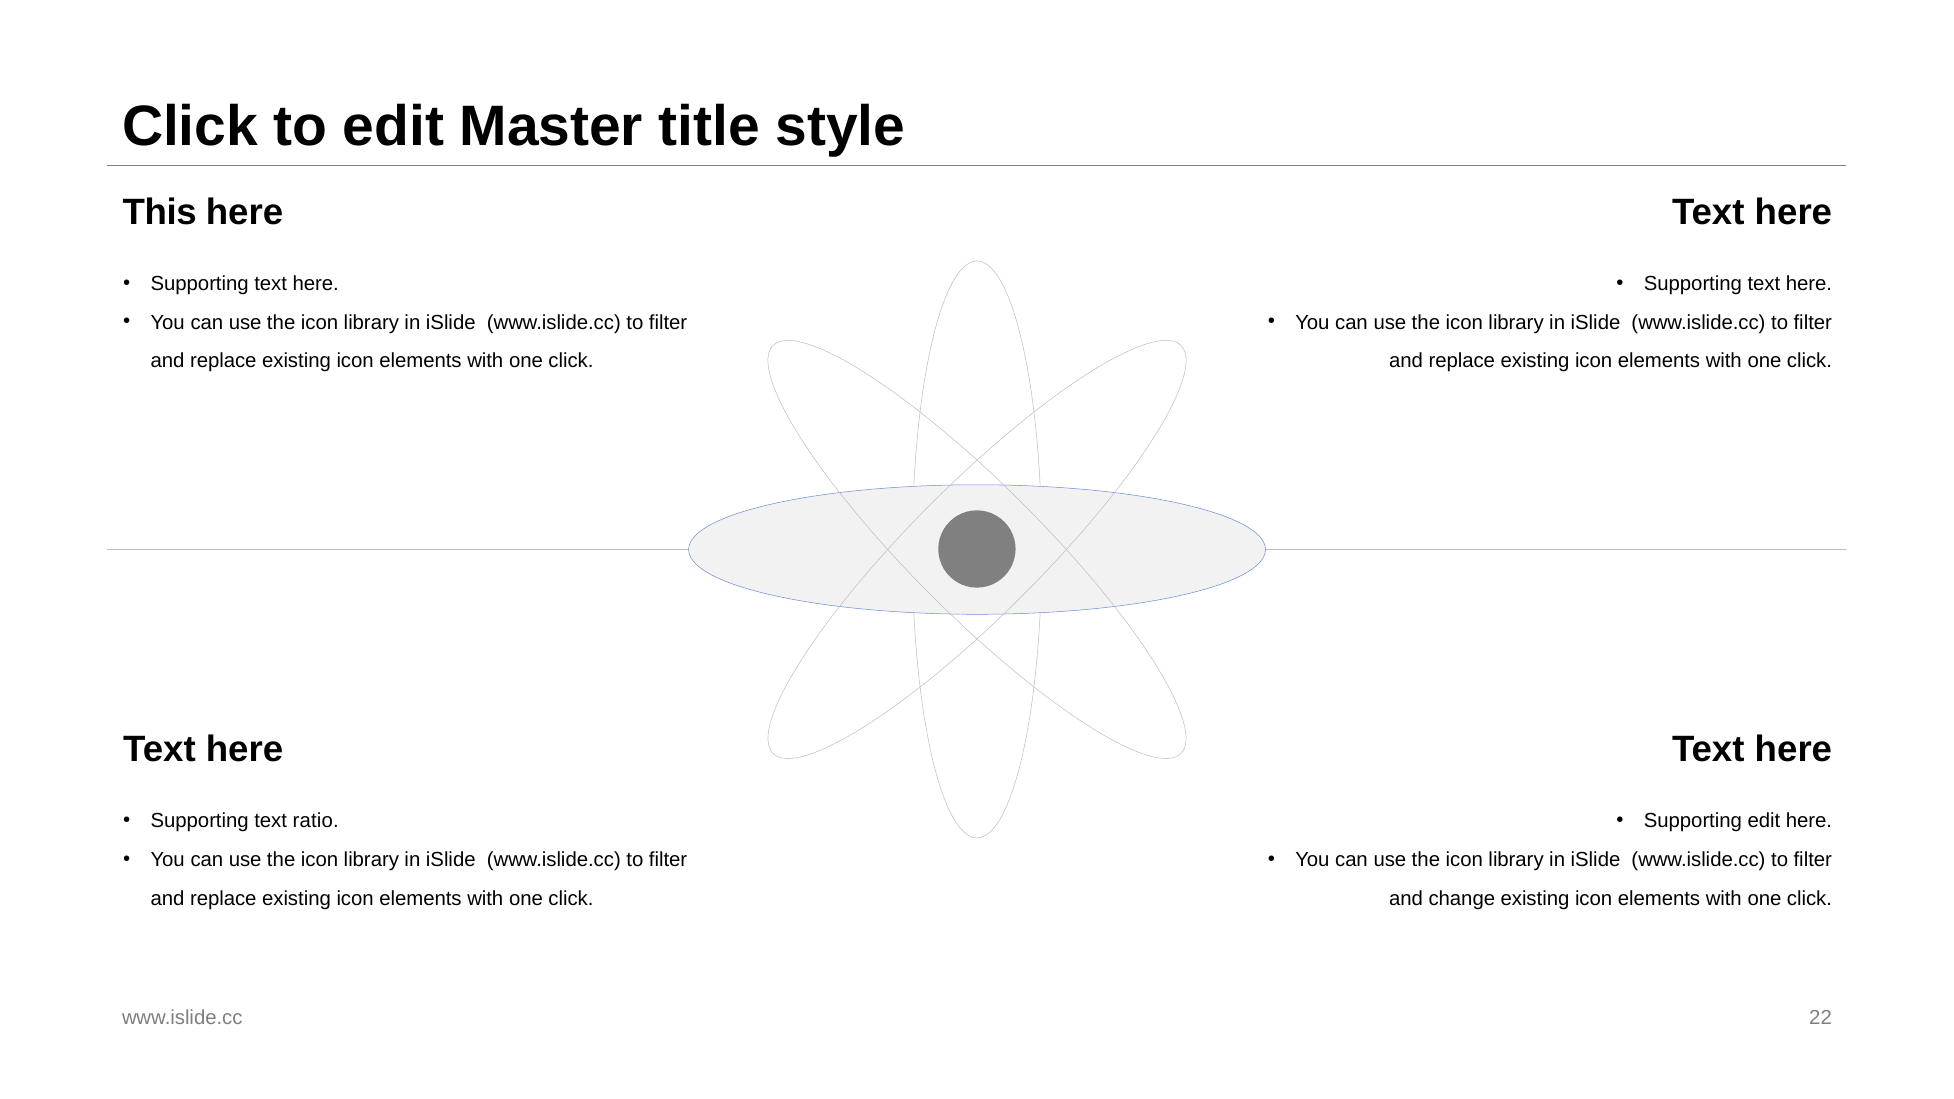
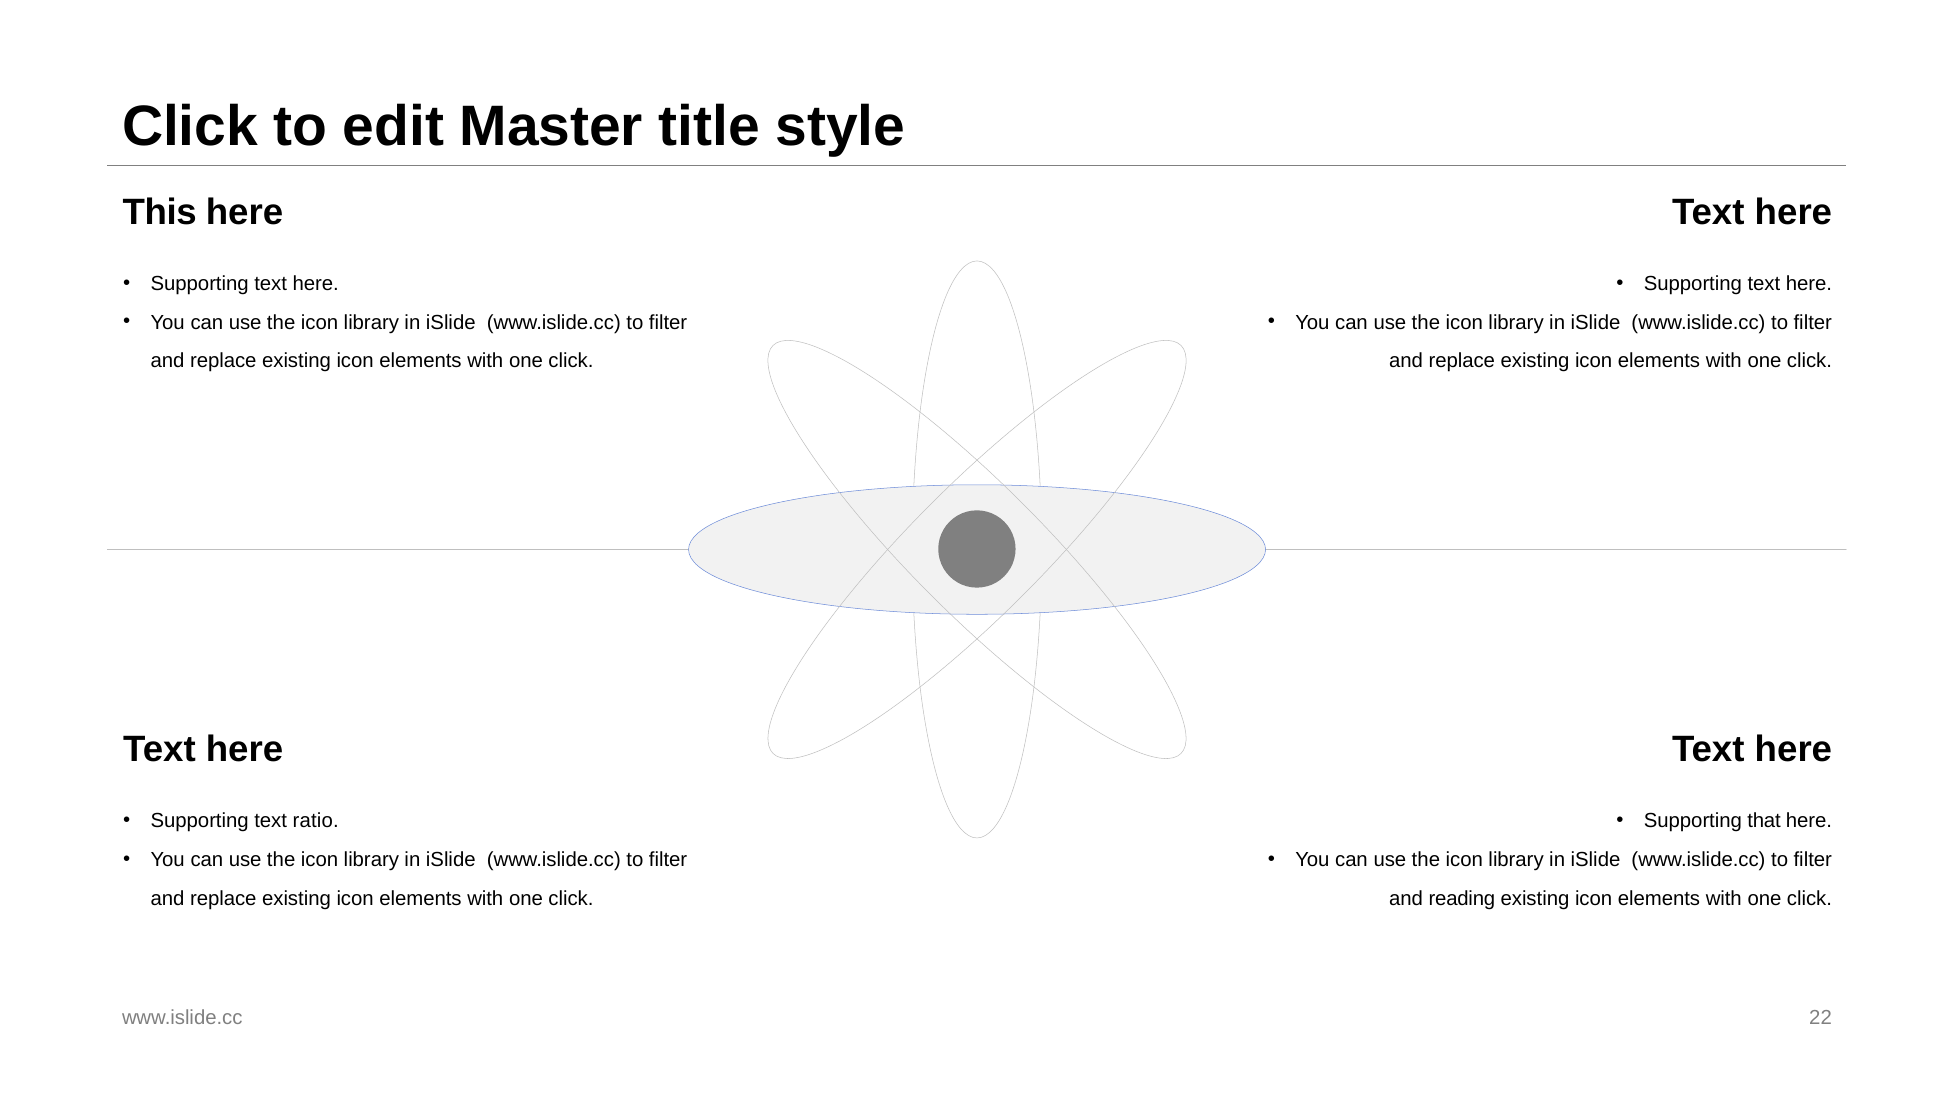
Supporting edit: edit -> that
change: change -> reading
